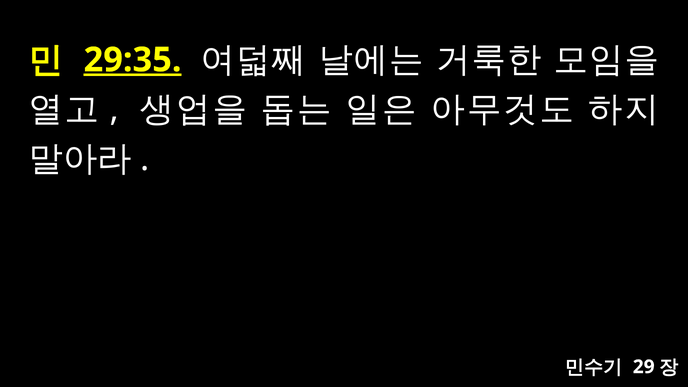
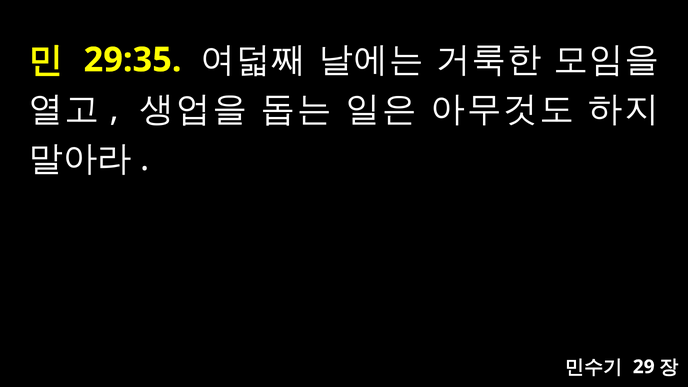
29:35 underline: present -> none
